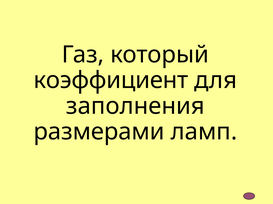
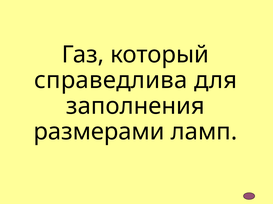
коэффициент: коэффициент -> справедлива
